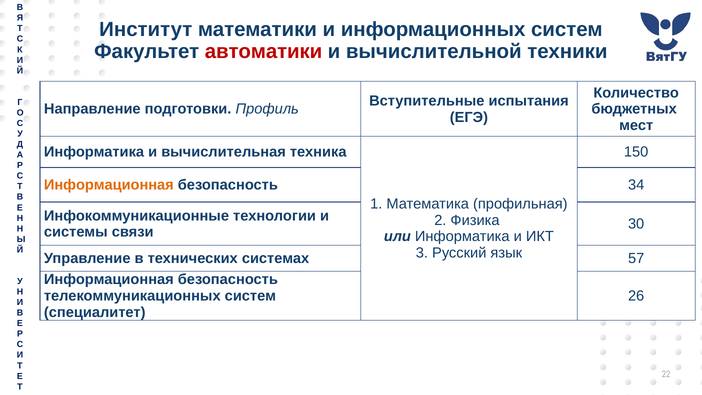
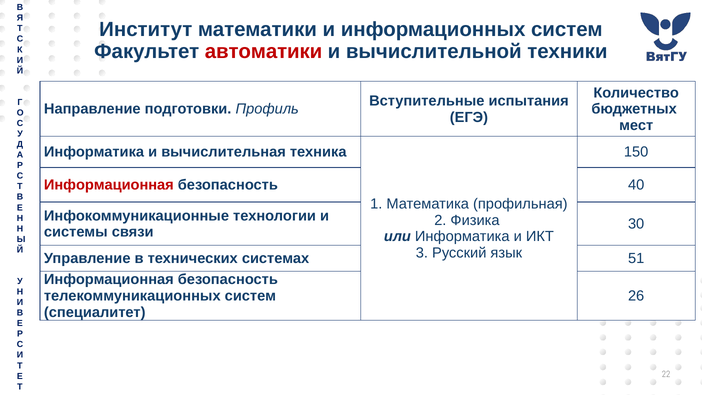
Информационная at (109, 185) colour: orange -> red
34: 34 -> 40
57: 57 -> 51
